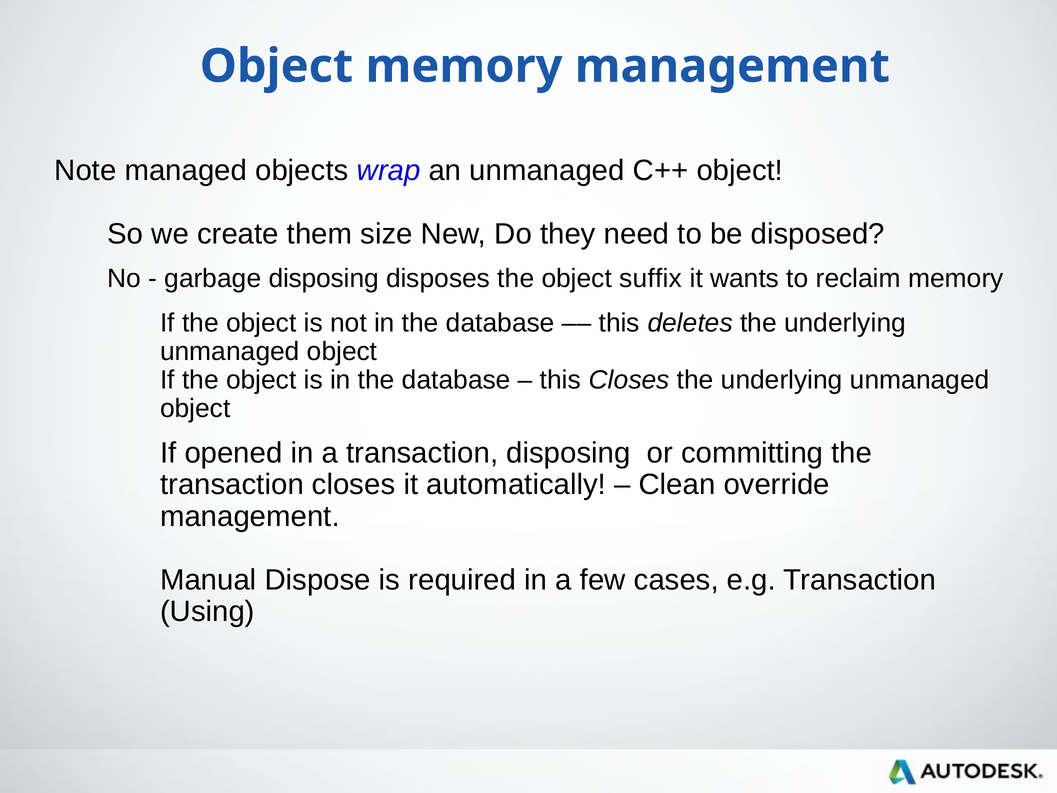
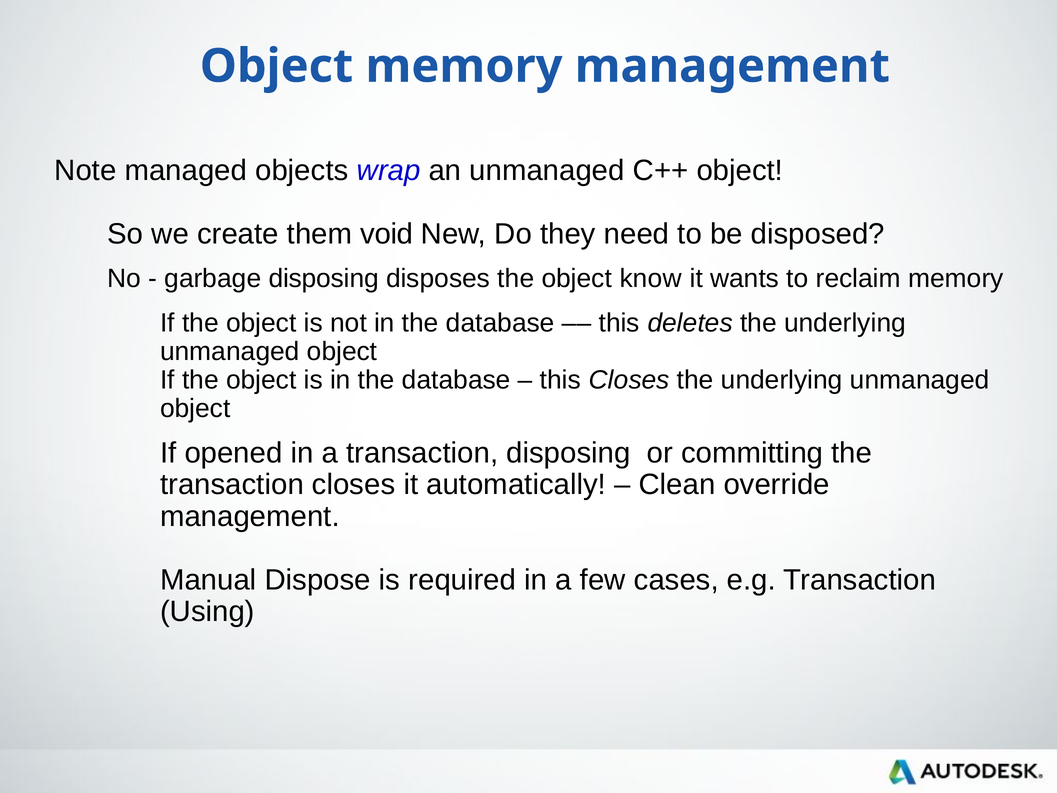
size: size -> void
suffix: suffix -> know
